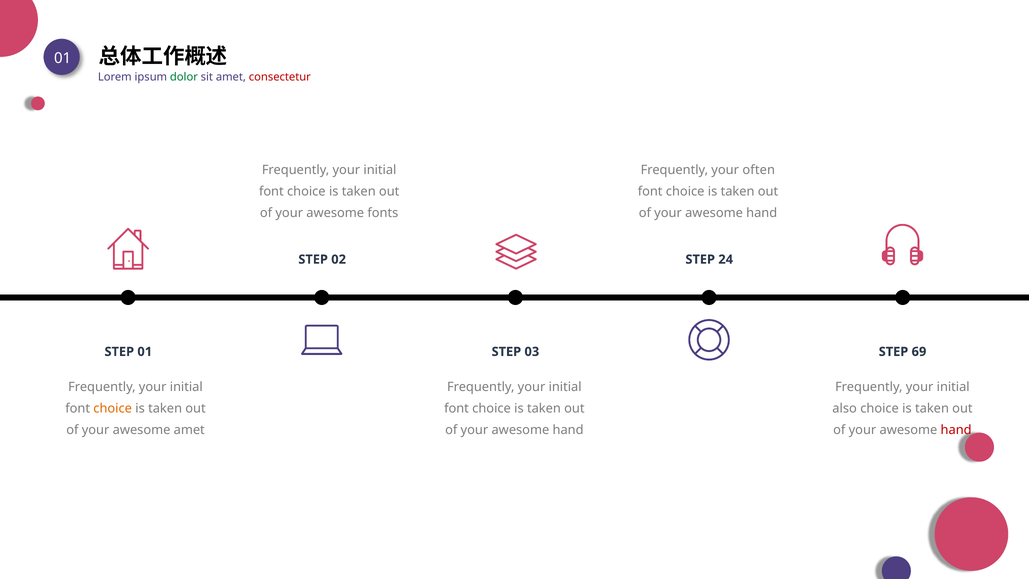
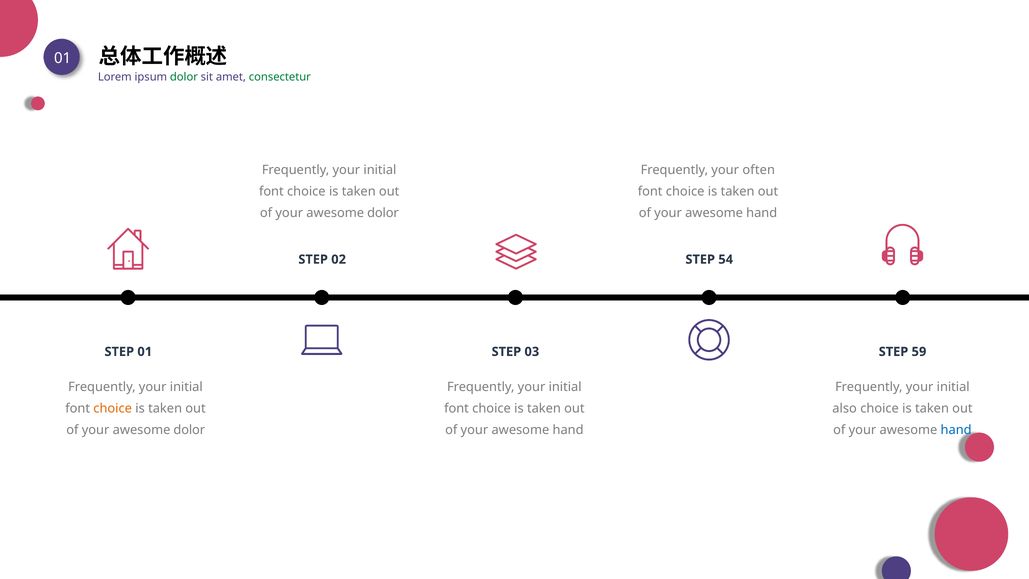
consectetur colour: red -> green
fonts at (383, 213): fonts -> dolor
24: 24 -> 54
69: 69 -> 59
amet at (189, 430): amet -> dolor
hand at (956, 430) colour: red -> blue
